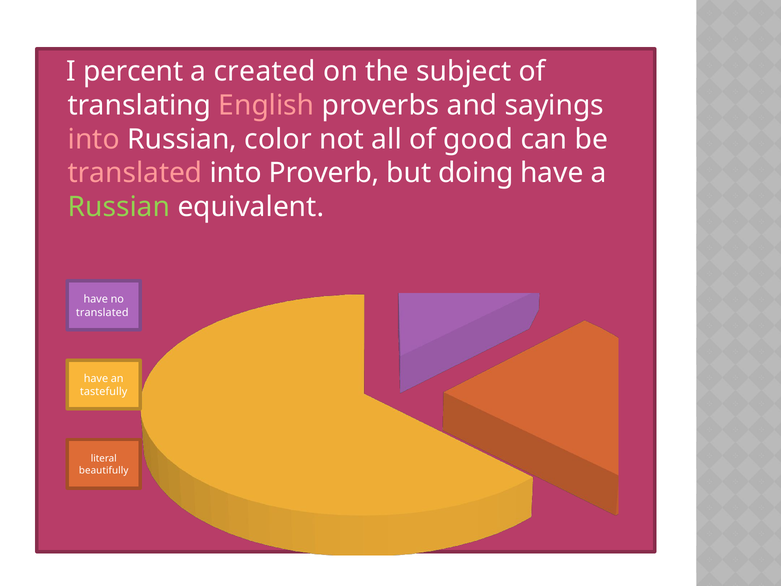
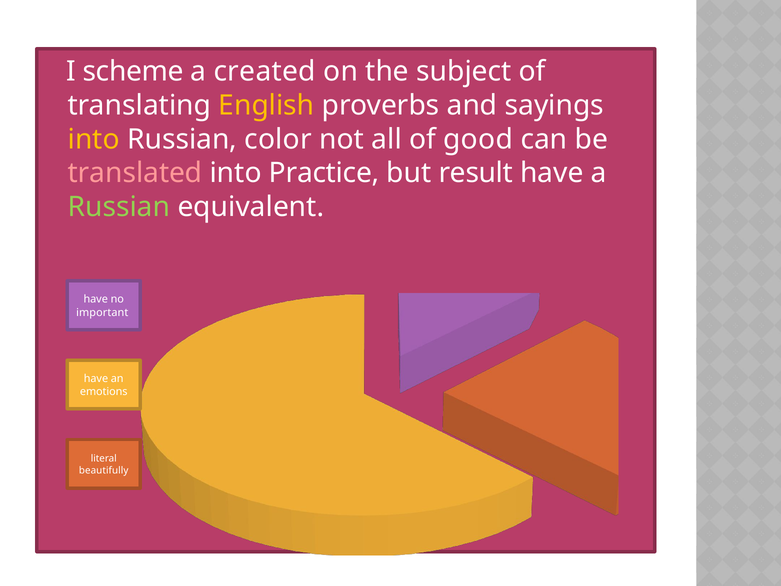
percent: percent -> scheme
English colour: pink -> yellow
into at (94, 139) colour: pink -> yellow
Proverb: Proverb -> Practice
doing: doing -> result
translated at (102, 312): translated -> important
tastefully: tastefully -> emotions
